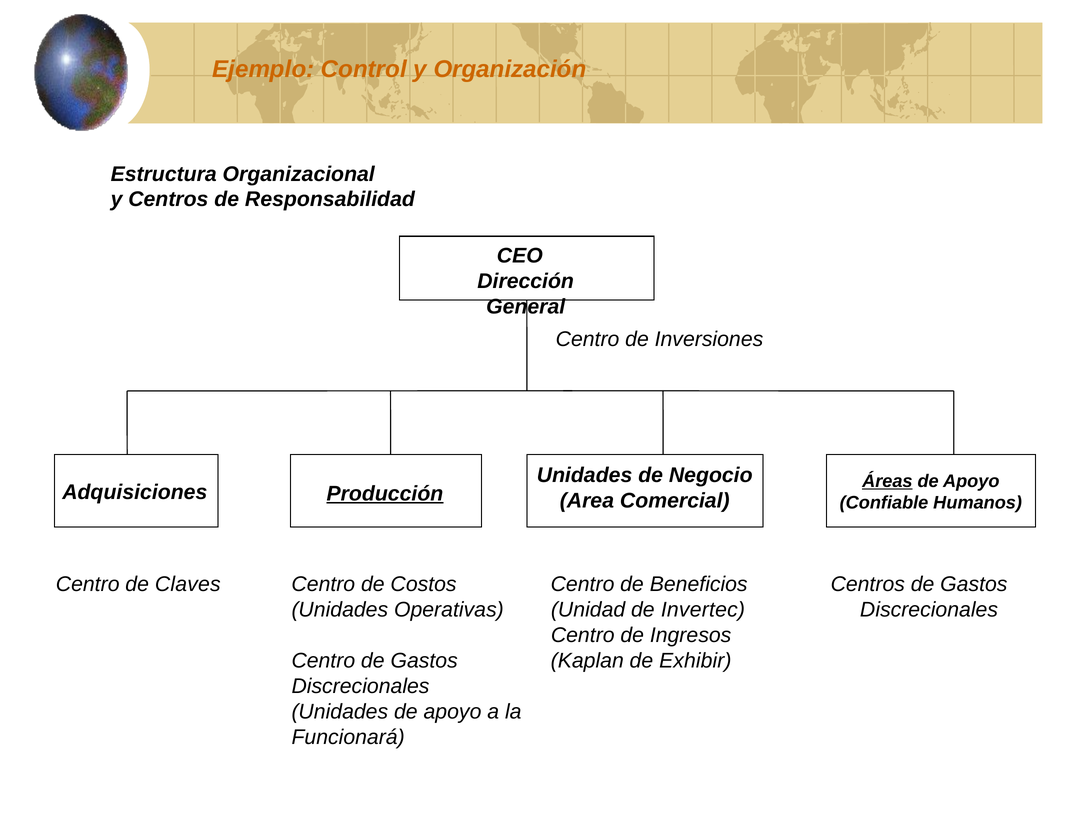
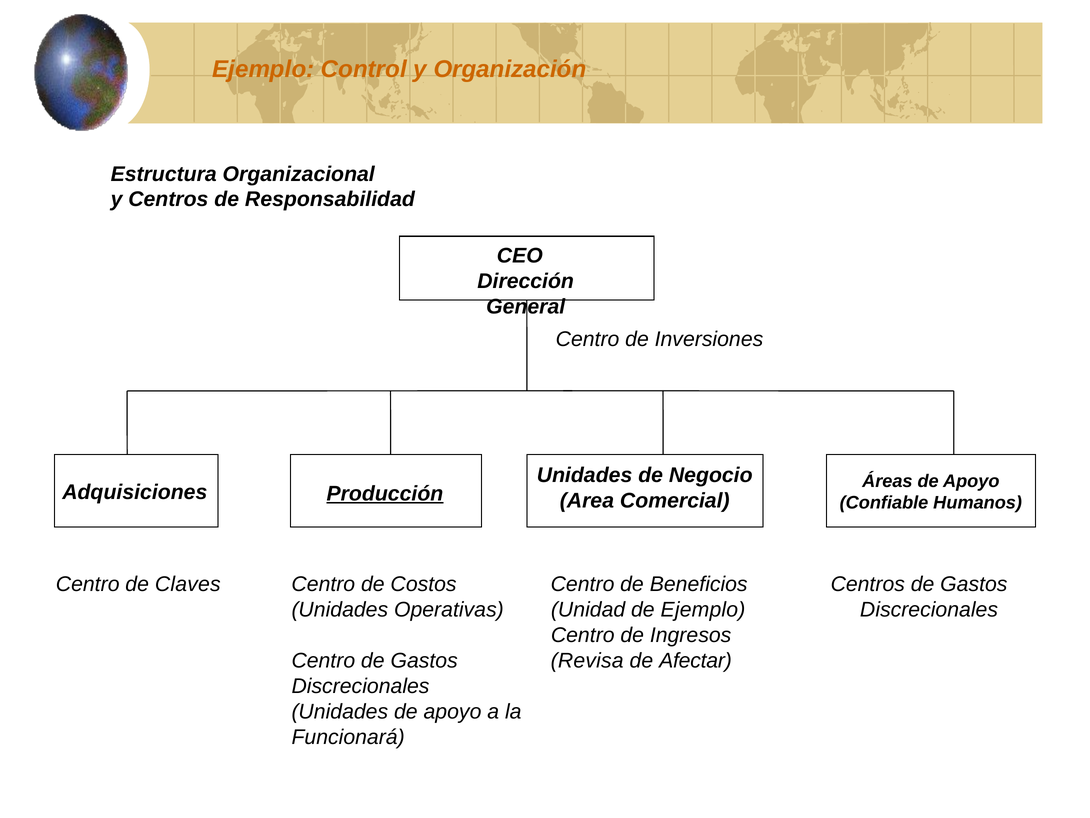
Áreas underline: present -> none
de Invertec: Invertec -> Ejemplo
Kaplan: Kaplan -> Revisa
Exhibir: Exhibir -> Afectar
